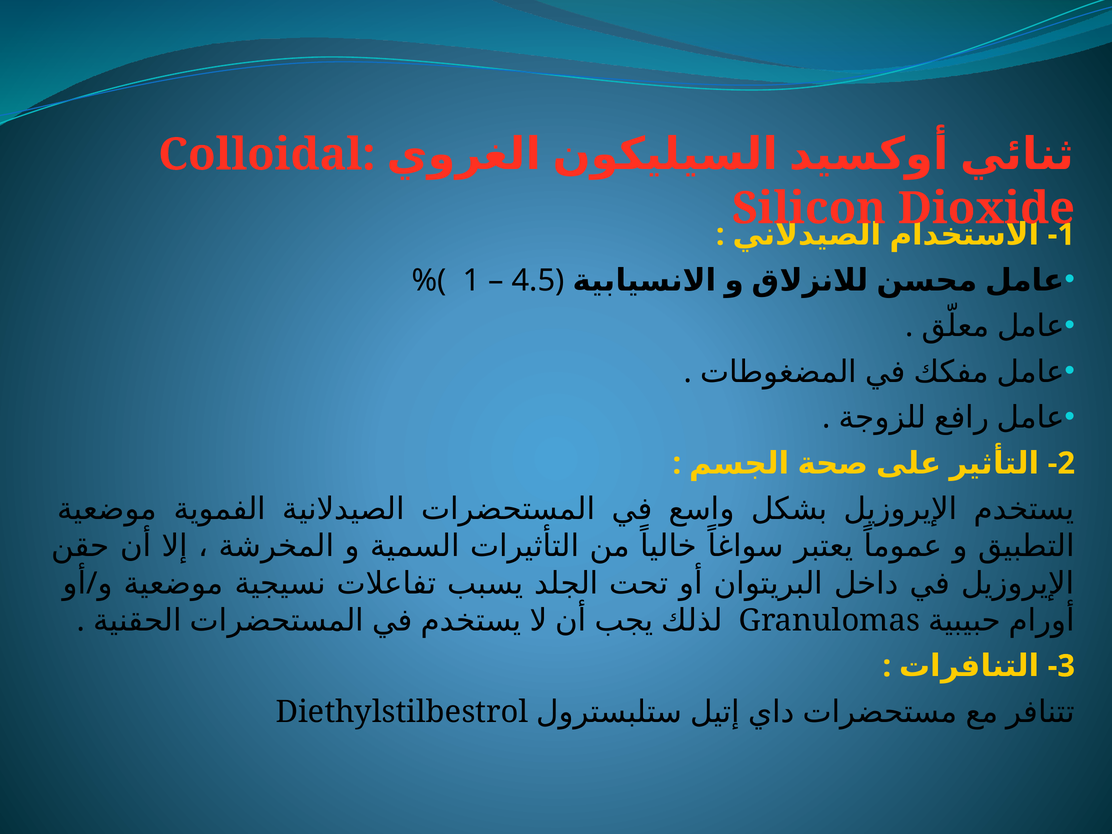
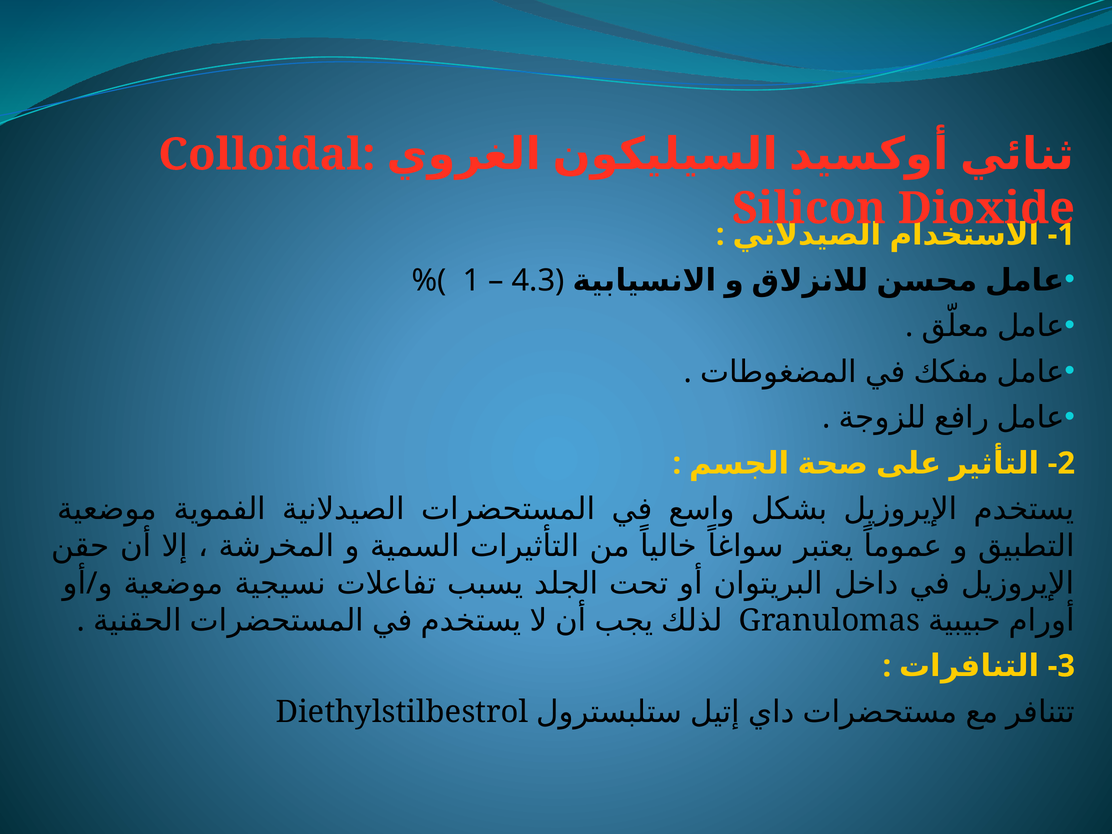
4.5: 4.5 -> 4.3
